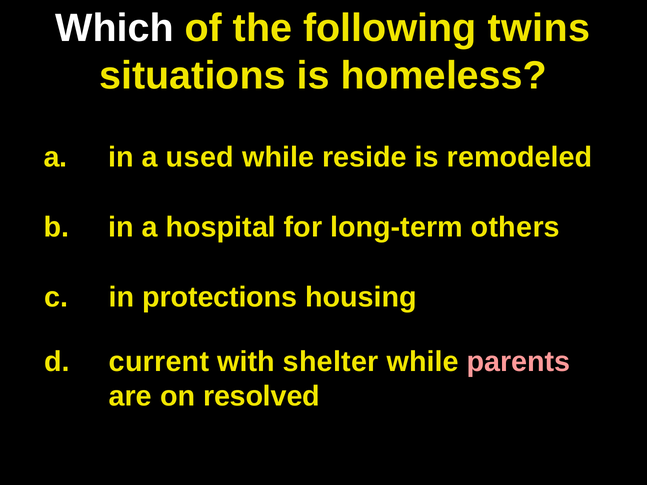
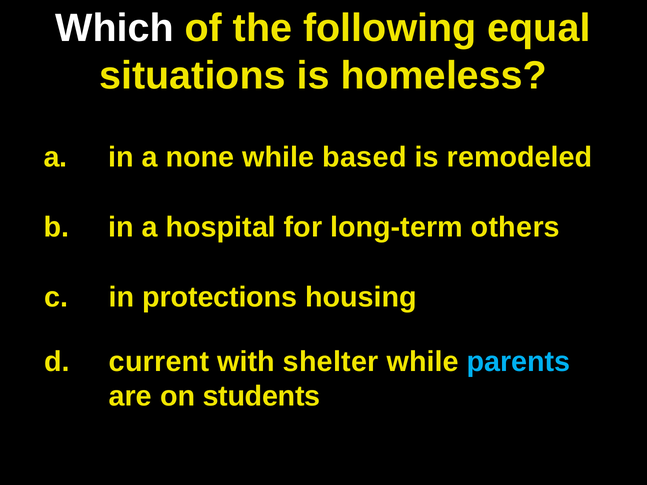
twins: twins -> equal
used: used -> none
reside: reside -> based
parents colour: pink -> light blue
resolved: resolved -> students
